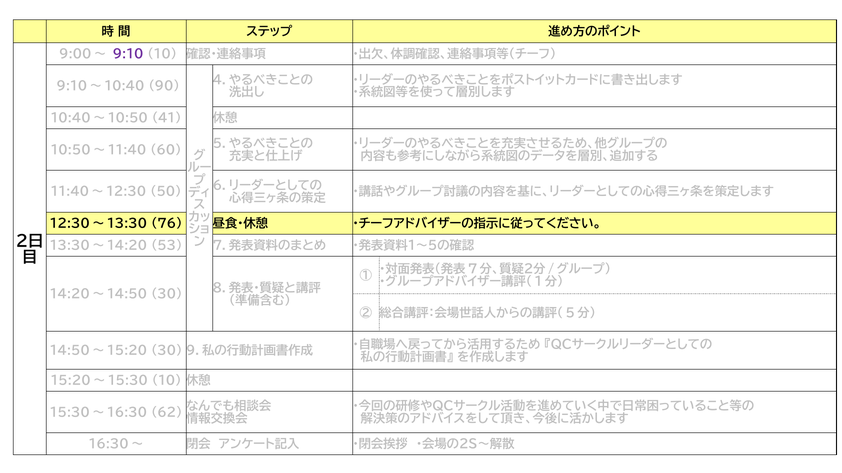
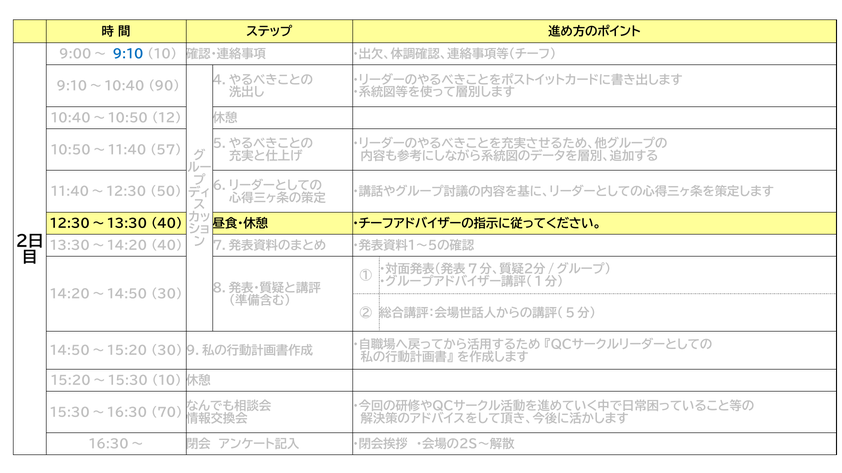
9:10 colour: purple -> blue
41: 41 -> 12
60: 60 -> 57
12:30～13:30 76: 76 -> 40
13:30～14:20 53: 53 -> 40
62: 62 -> 70
